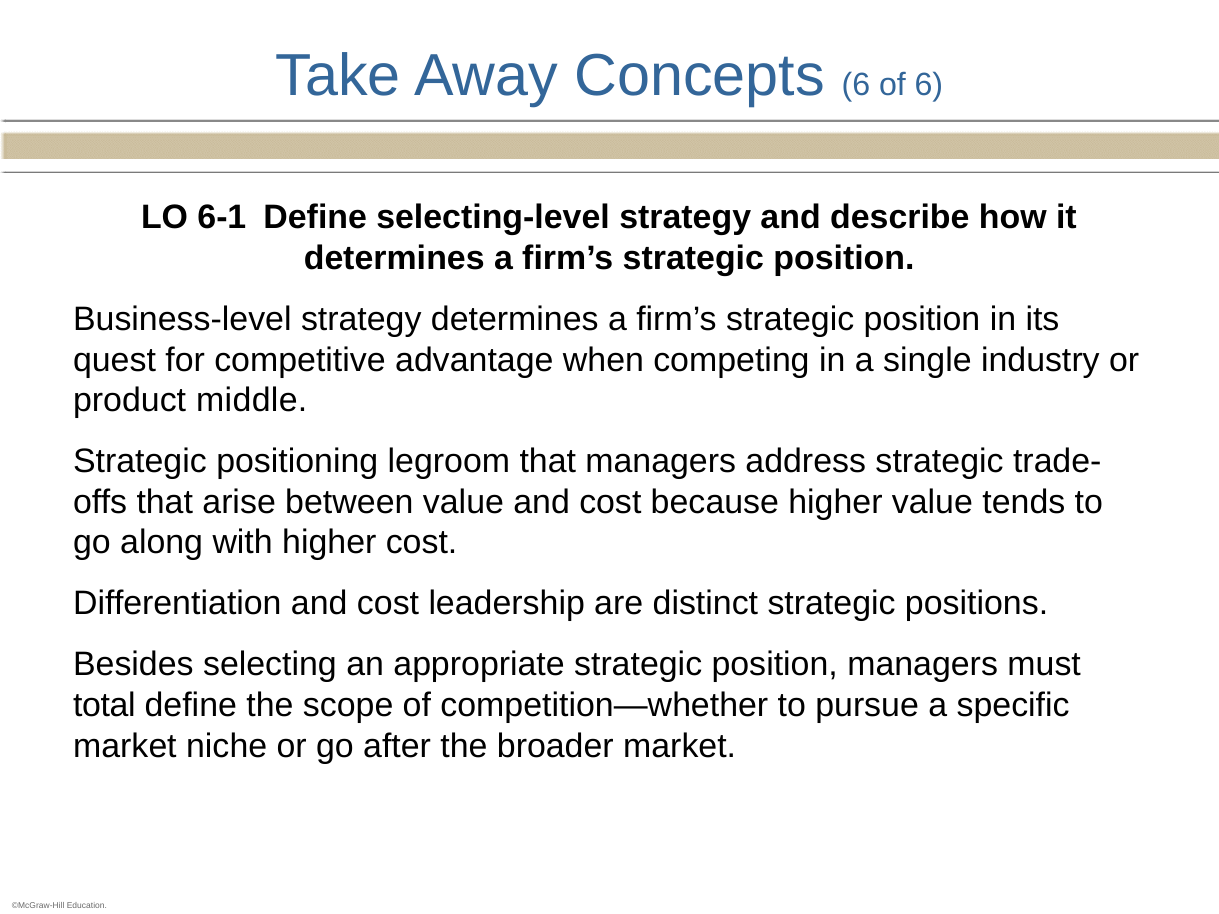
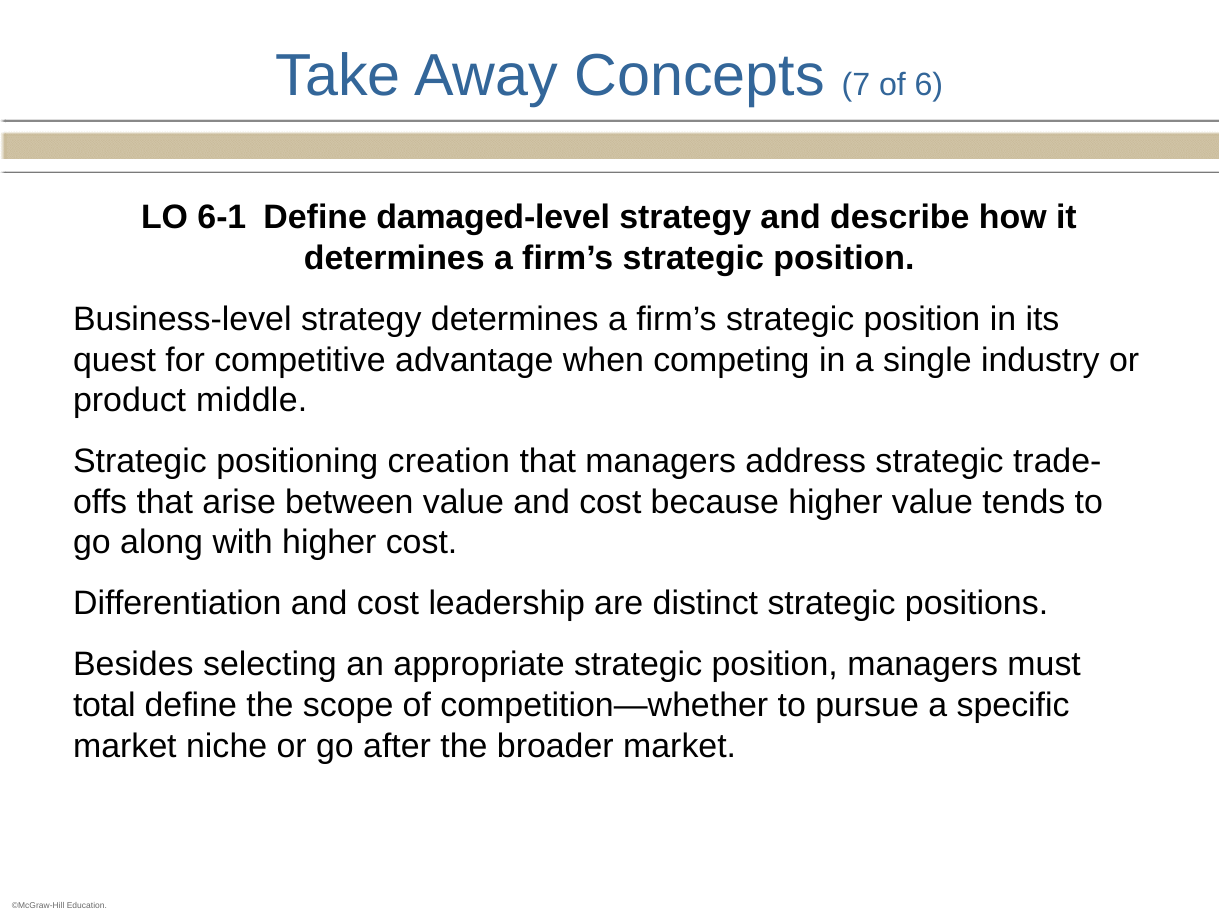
Concepts 6: 6 -> 7
selecting-level: selecting-level -> damaged-level
legroom: legroom -> creation
